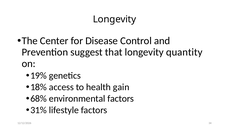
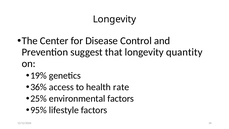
18%: 18% -> 36%
gain: gain -> rate
68%: 68% -> 25%
31%: 31% -> 95%
